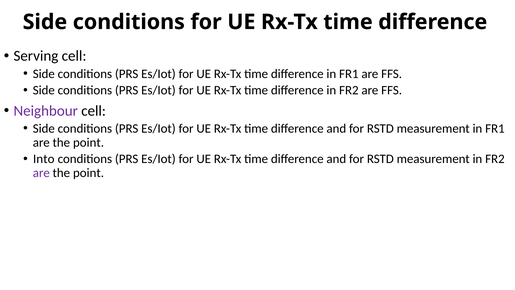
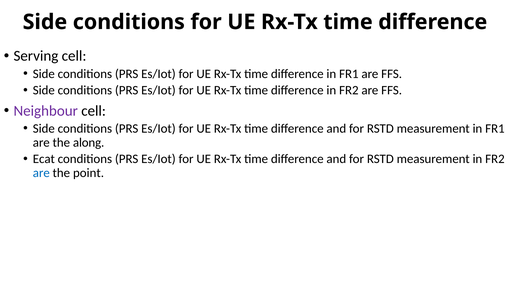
point at (89, 142): point -> along
Into: Into -> Ecat
are at (41, 173) colour: purple -> blue
